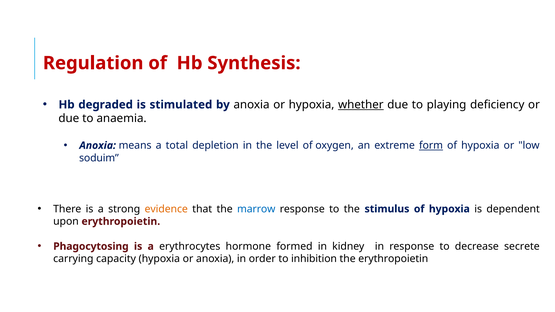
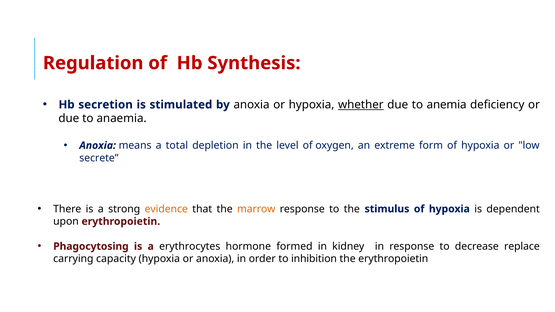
degraded: degraded -> secretion
playing: playing -> anemia
form underline: present -> none
soduim: soduim -> secrete
marrow colour: blue -> orange
secrete: secrete -> replace
